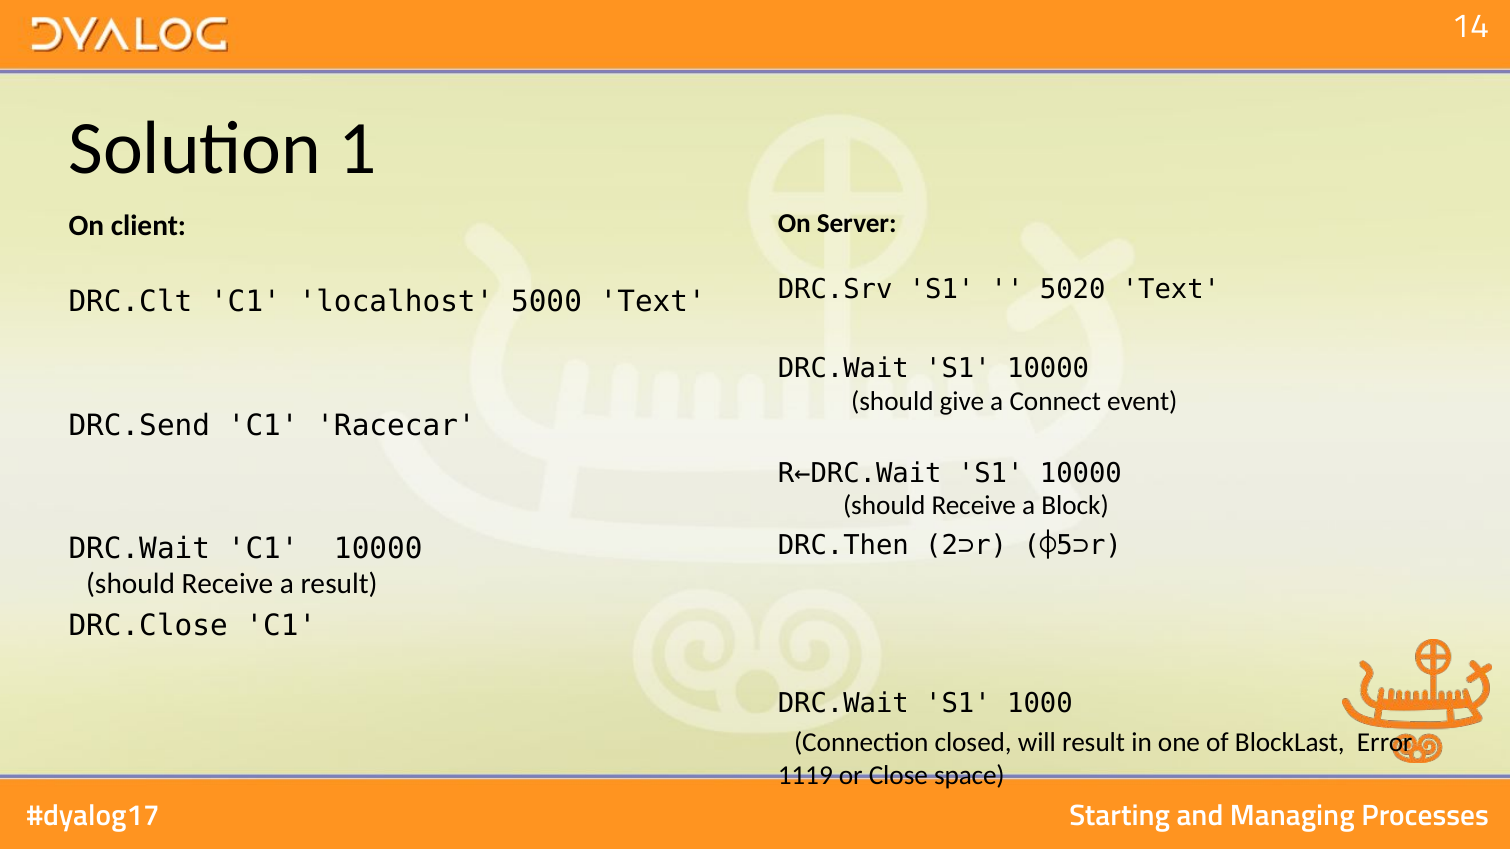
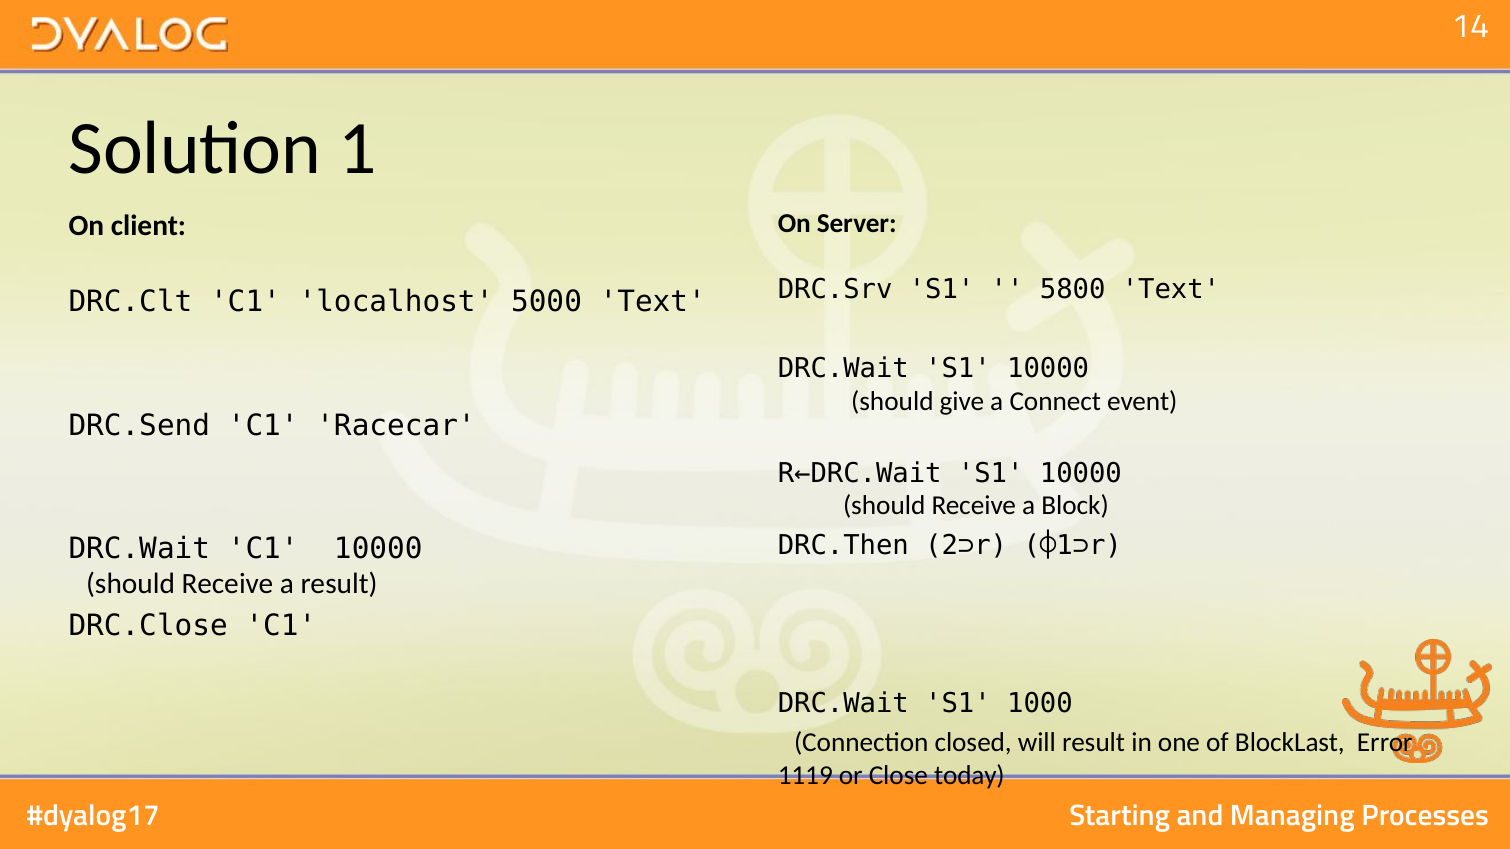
5020: 5020 -> 5800
⌽5⊃r: ⌽5⊃r -> ⌽1⊃r
space: space -> today
